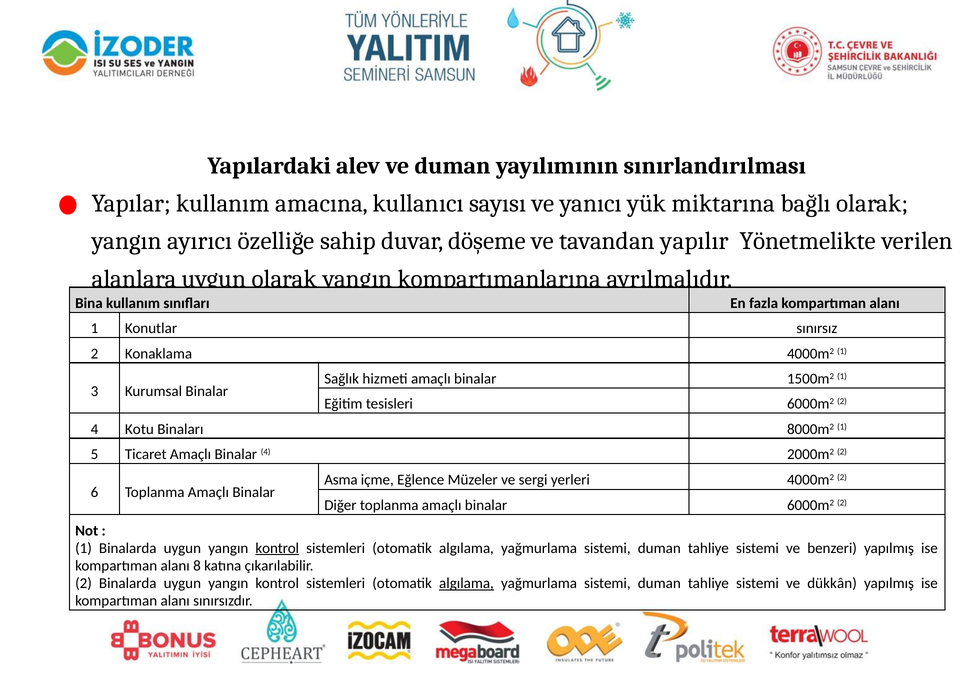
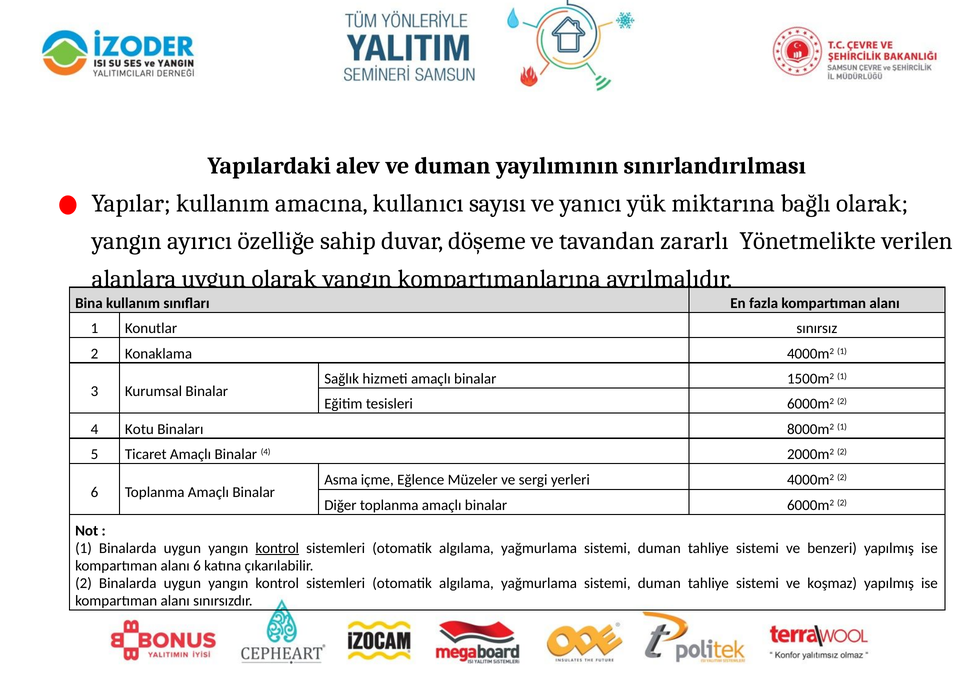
yapılır: yapılır -> zararlı
alanı 8: 8 -> 6
algılama at (466, 583) underline: present -> none
dükkân: dükkân -> koşmaz
